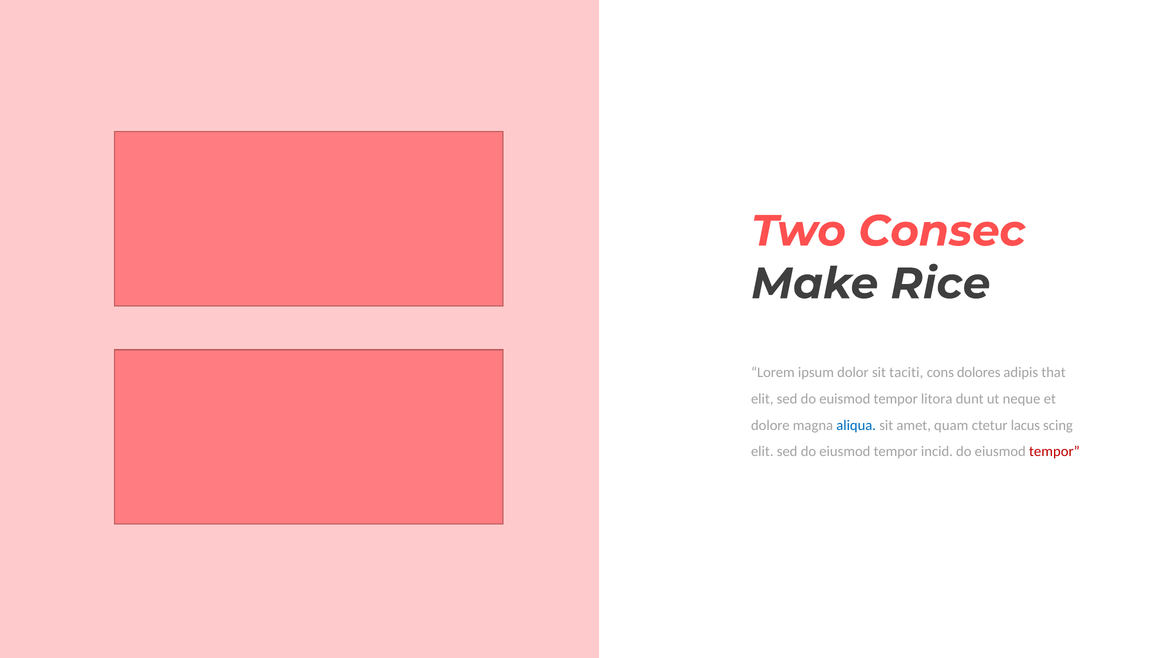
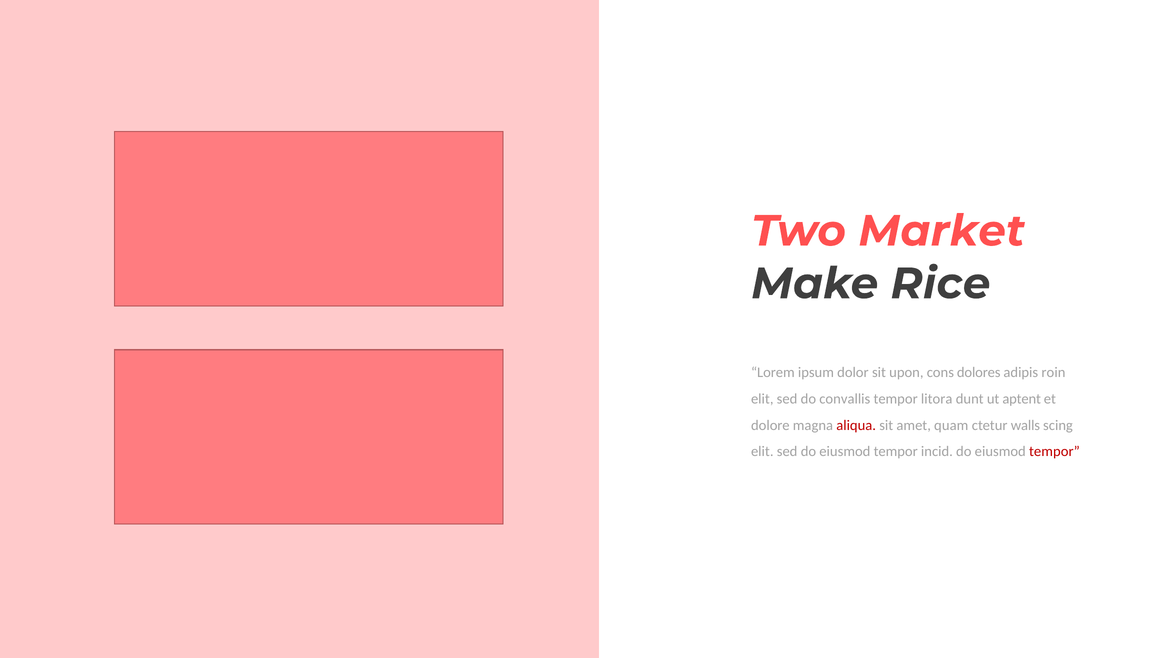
Consec: Consec -> Market
taciti: taciti -> upon
that: that -> roin
euismod: euismod -> convallis
neque: neque -> aptent
aliqua colour: blue -> red
lacus: lacus -> walls
